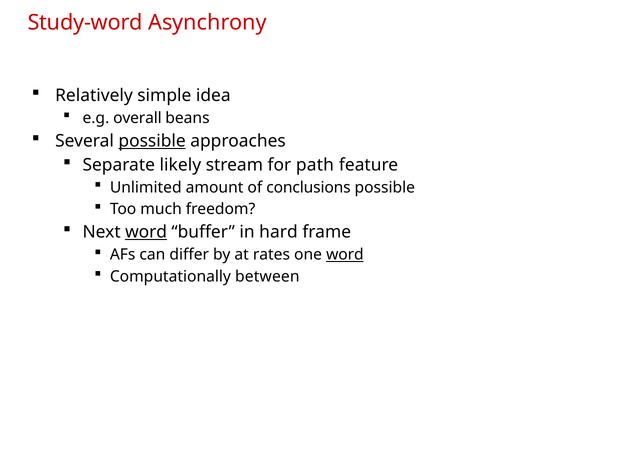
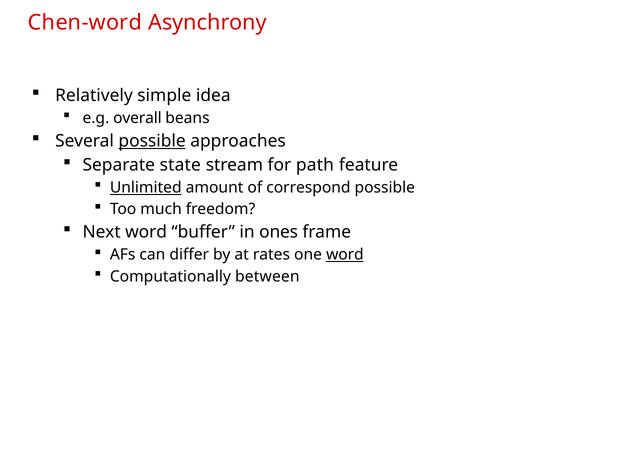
Study-word: Study-word -> Chen-word
likely: likely -> state
Unlimited underline: none -> present
conclusions: conclusions -> correspond
word at (146, 232) underline: present -> none
hard: hard -> ones
